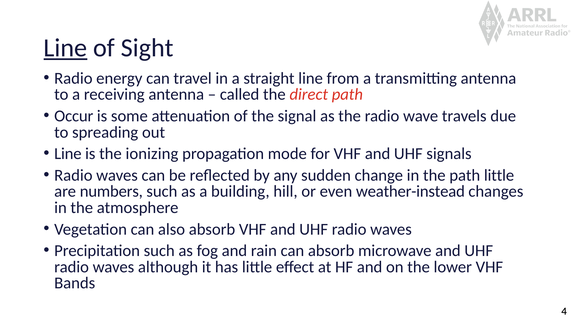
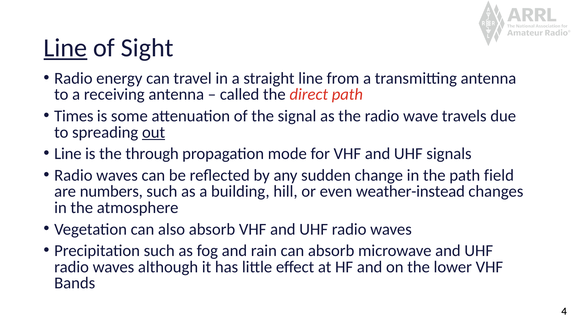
Occur: Occur -> Times
out underline: none -> present
ionizing: ionizing -> through
path little: little -> field
